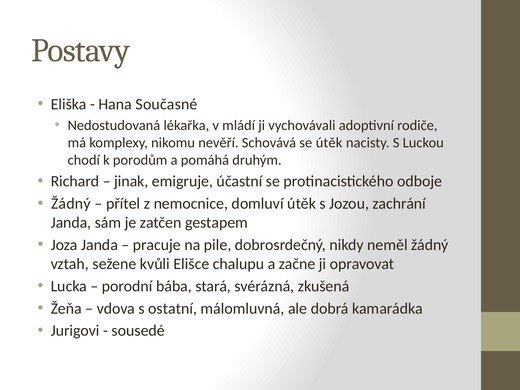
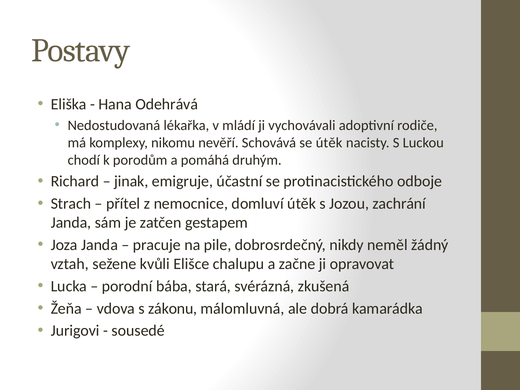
Současné: Současné -> Odehrává
Žádný at (71, 204): Žádný -> Strach
ostatní: ostatní -> zákonu
